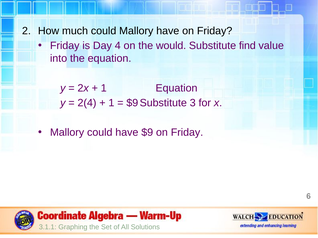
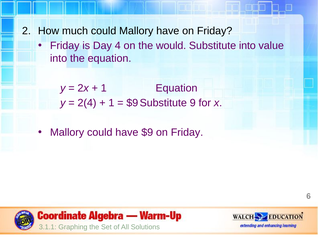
Substitute find: find -> into
3: 3 -> 9
